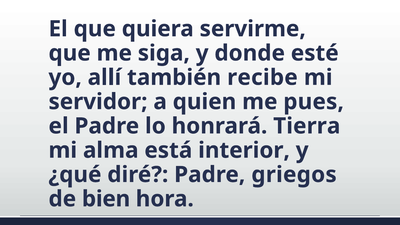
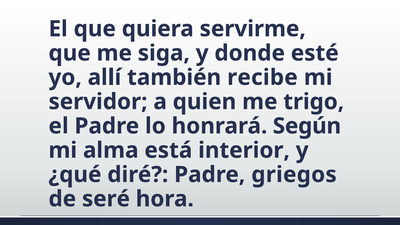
pues: pues -> trigo
Tierra: Tierra -> Según
bien: bien -> seré
